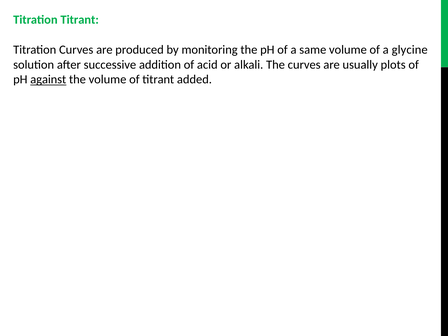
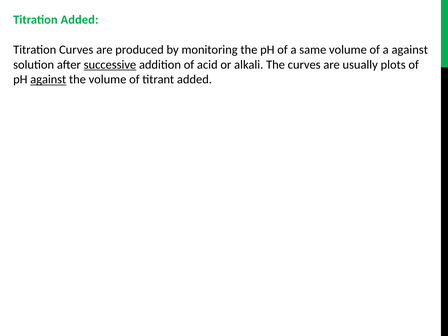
Titration Titrant: Titrant -> Added
a glycine: glycine -> against
successive underline: none -> present
